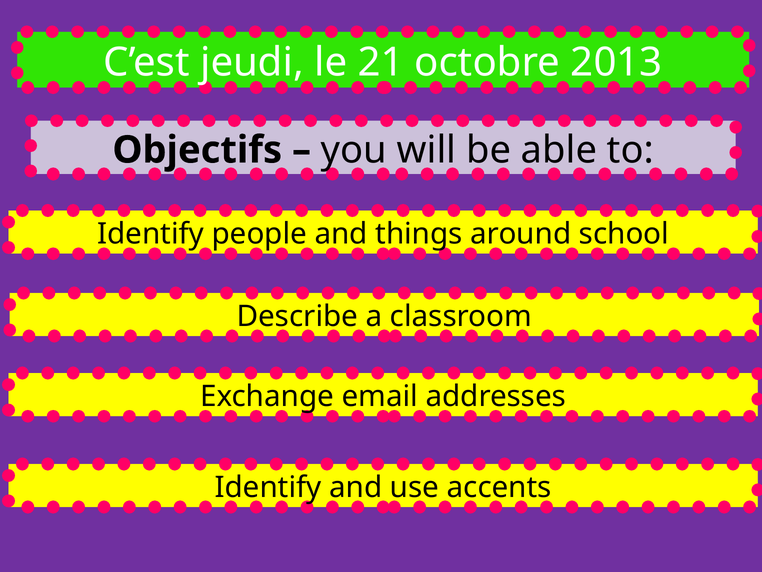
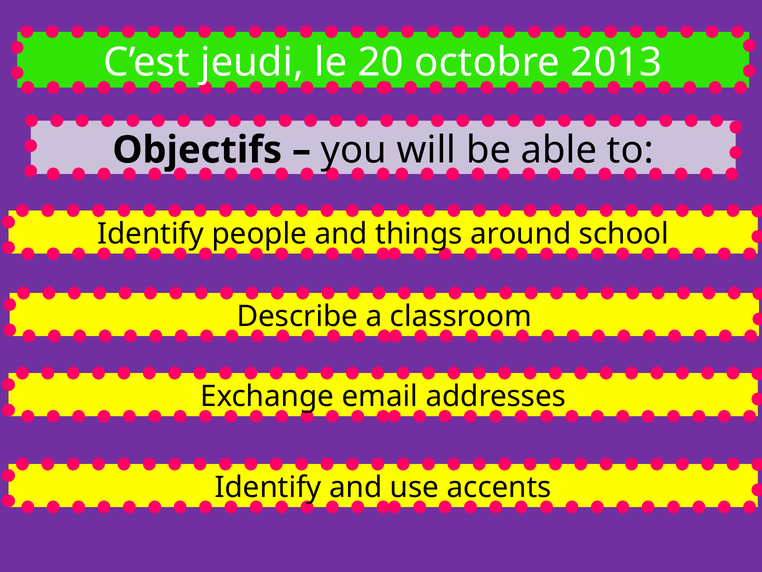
21: 21 -> 20
